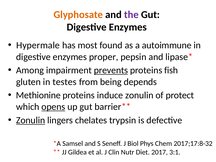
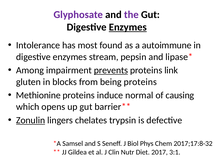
Glyphosate colour: orange -> purple
Enzymes at (128, 27) underline: none -> present
Hypermale: Hypermale -> Intolerance
proper: proper -> stream
fish: fish -> link
testes: testes -> blocks
being depends: depends -> proteins
induce zonulin: zonulin -> normal
protect: protect -> causing
opens underline: present -> none
